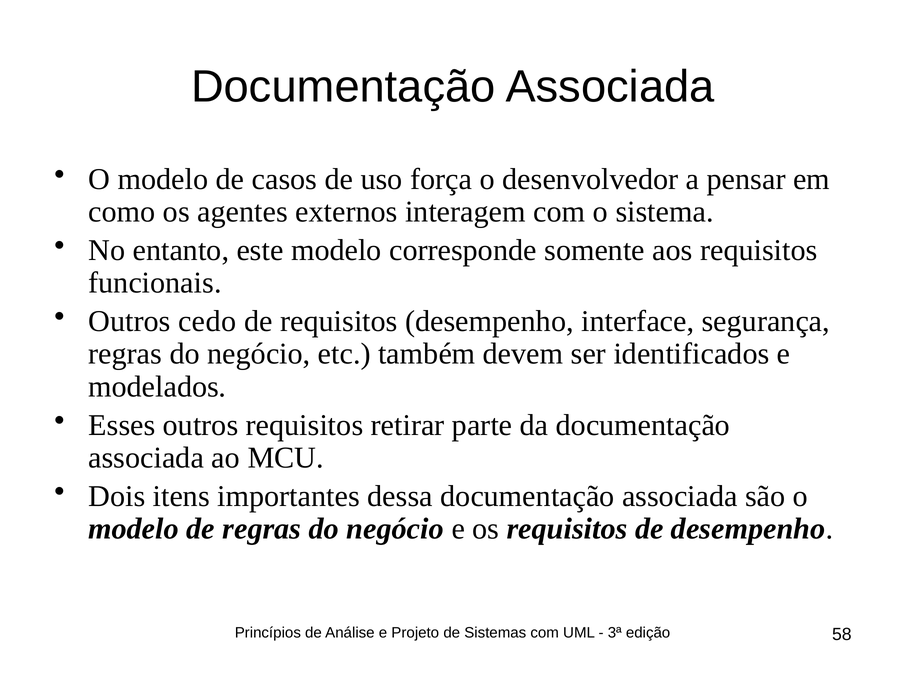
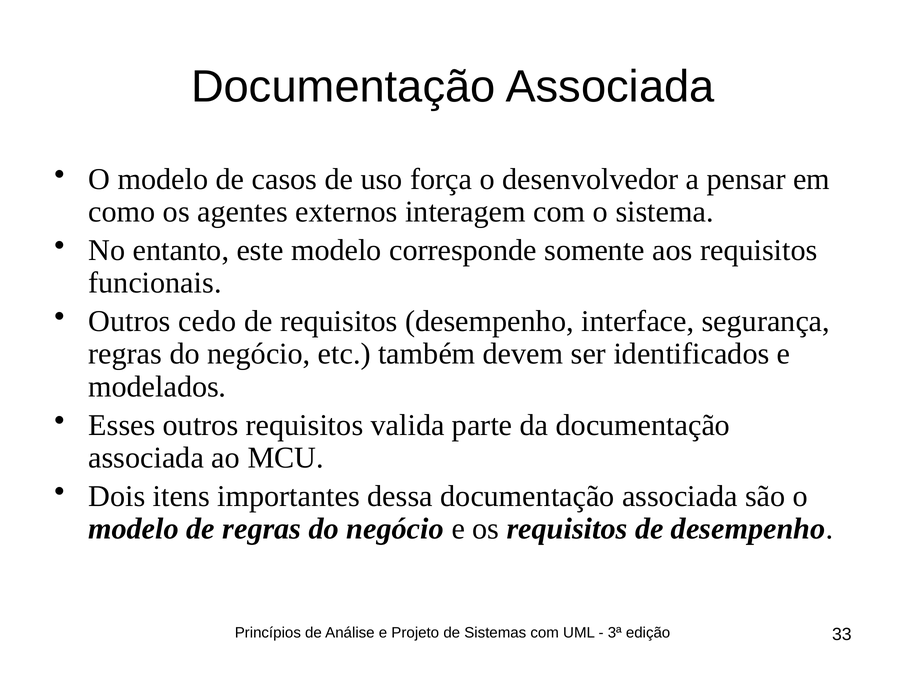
retirar: retirar -> valida
58: 58 -> 33
